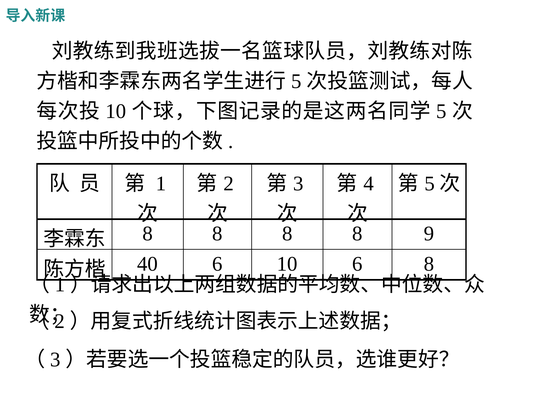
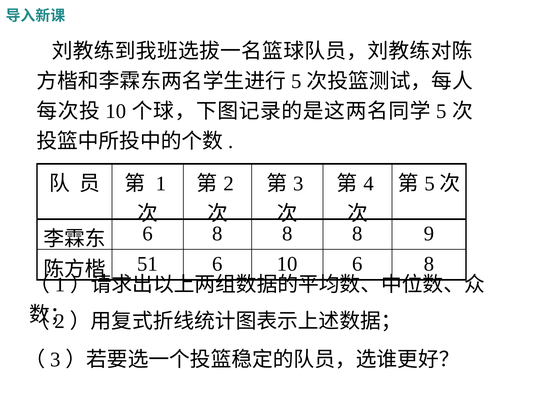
8 at (148, 233): 8 -> 6
40: 40 -> 51
